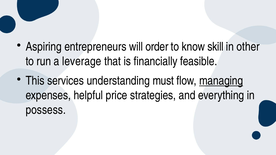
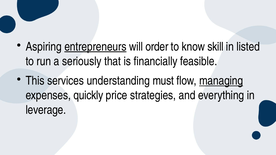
entrepreneurs underline: none -> present
other: other -> listed
leverage: leverage -> seriously
helpful: helpful -> quickly
possess: possess -> leverage
